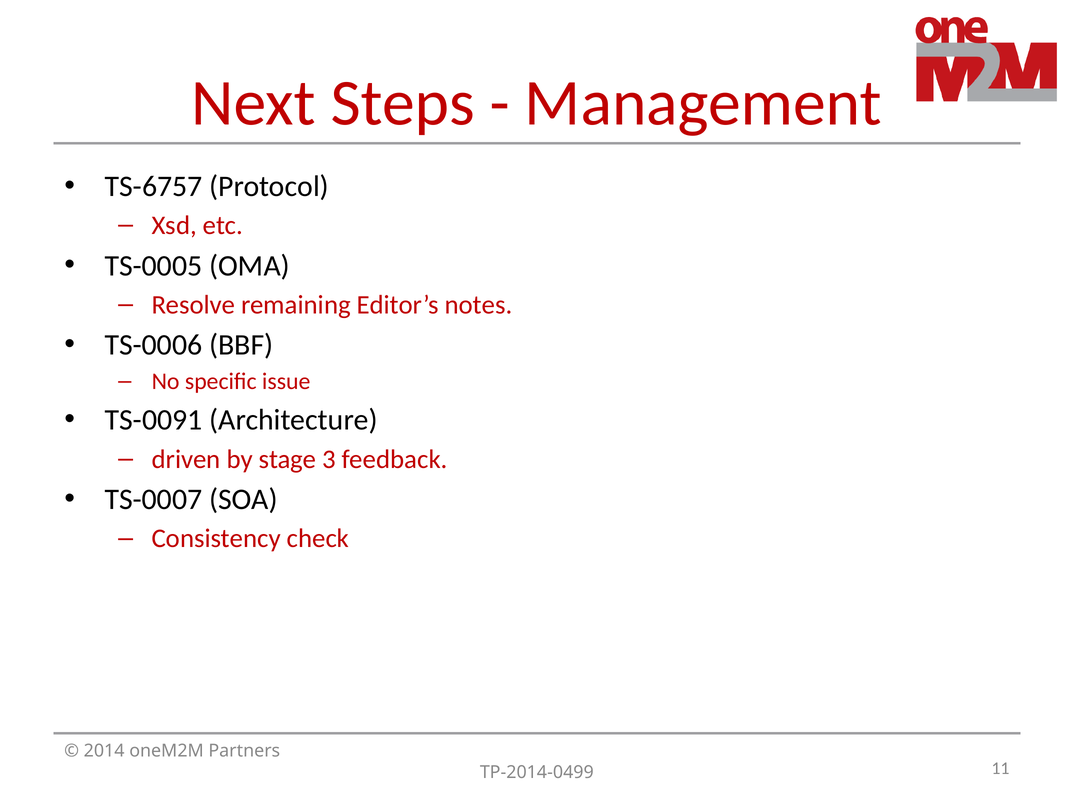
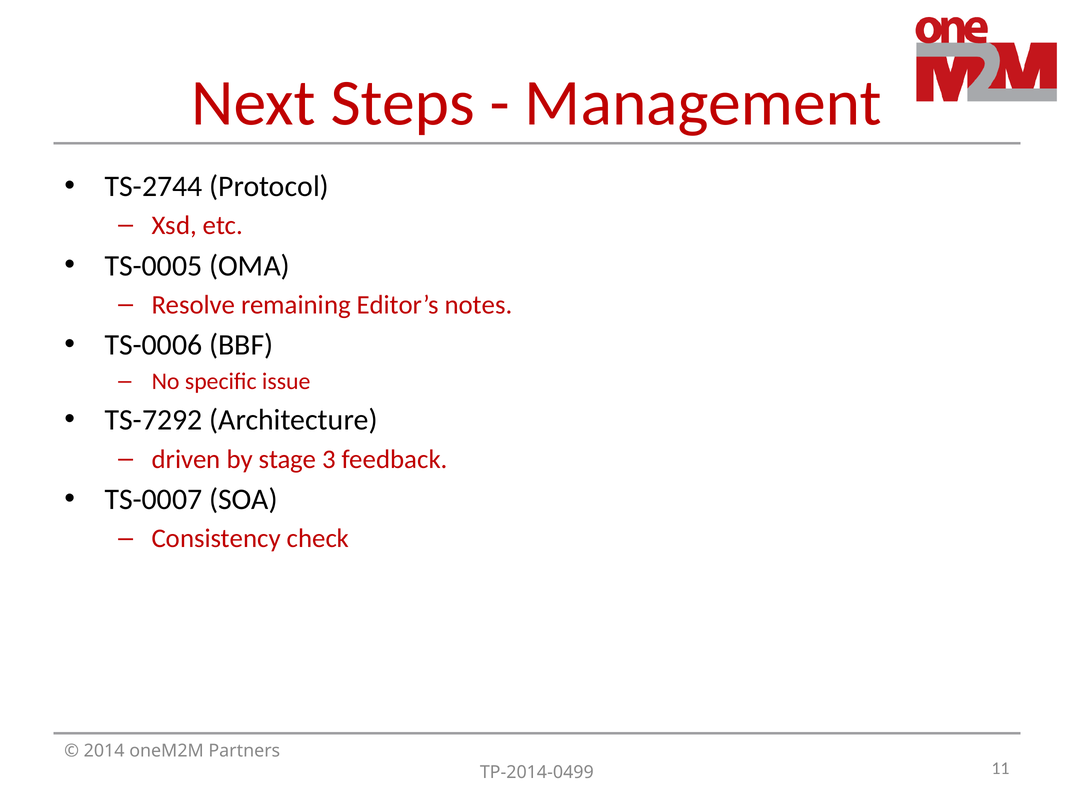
TS-6757: TS-6757 -> TS-2744
TS-0091: TS-0091 -> TS-7292
